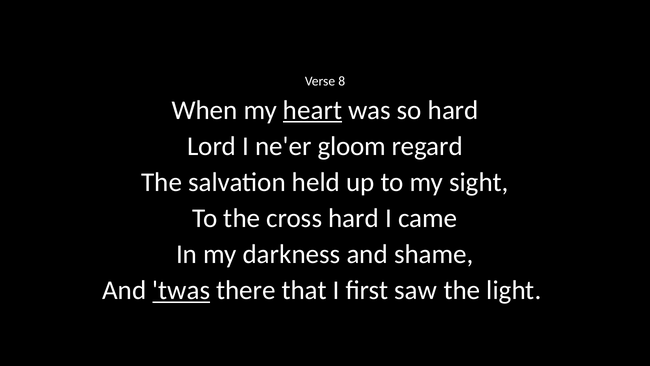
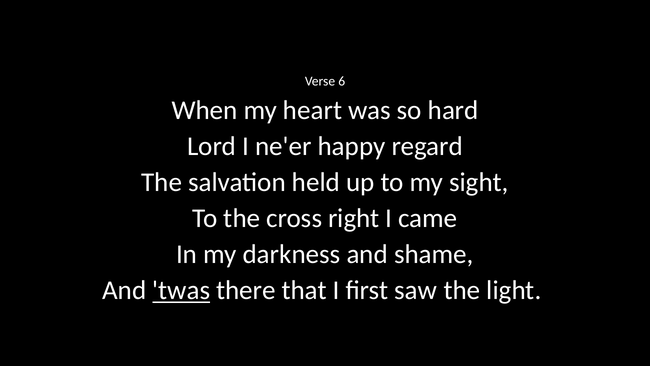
8: 8 -> 6
heart underline: present -> none
gloom: gloom -> happy
cross hard: hard -> right
